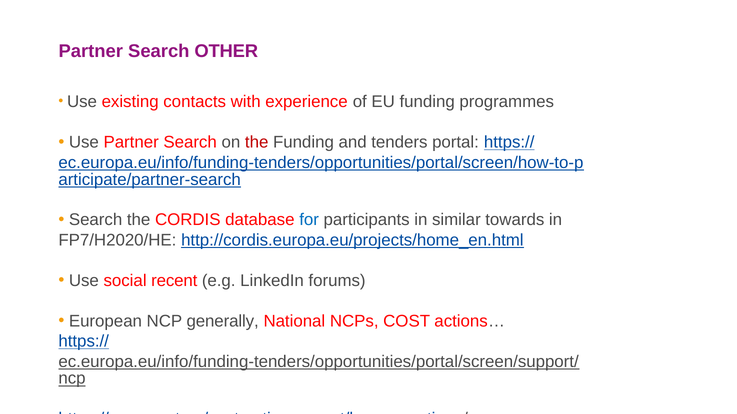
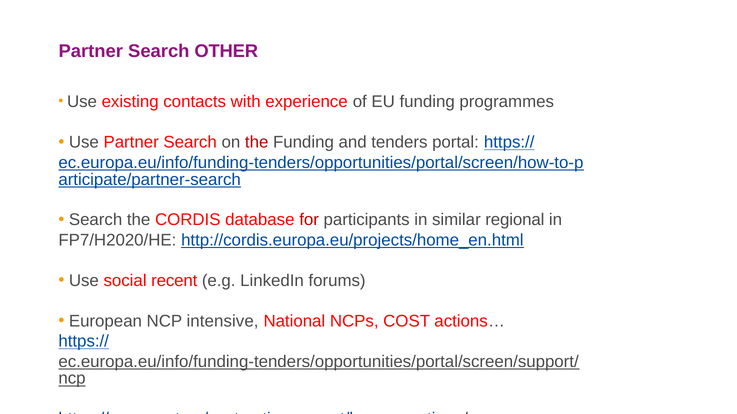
for colour: blue -> red
towards: towards -> regional
generally: generally -> intensive
